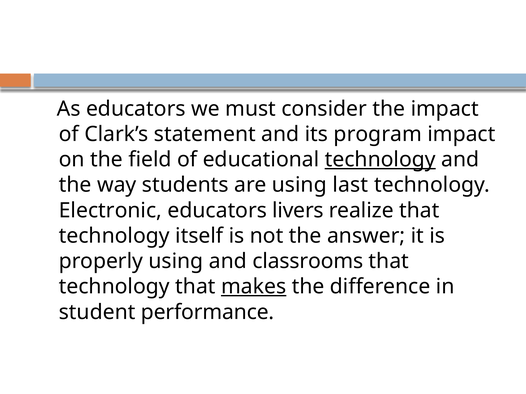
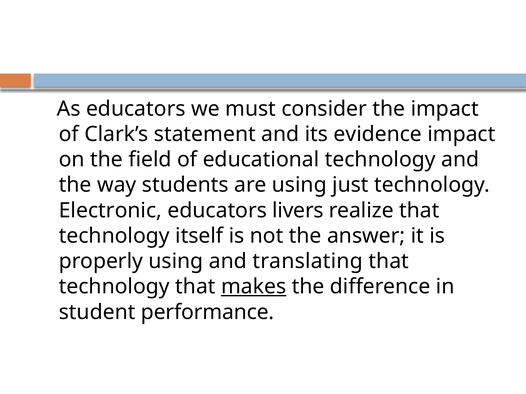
program: program -> evidence
technology at (380, 160) underline: present -> none
last: last -> just
classrooms: classrooms -> translating
